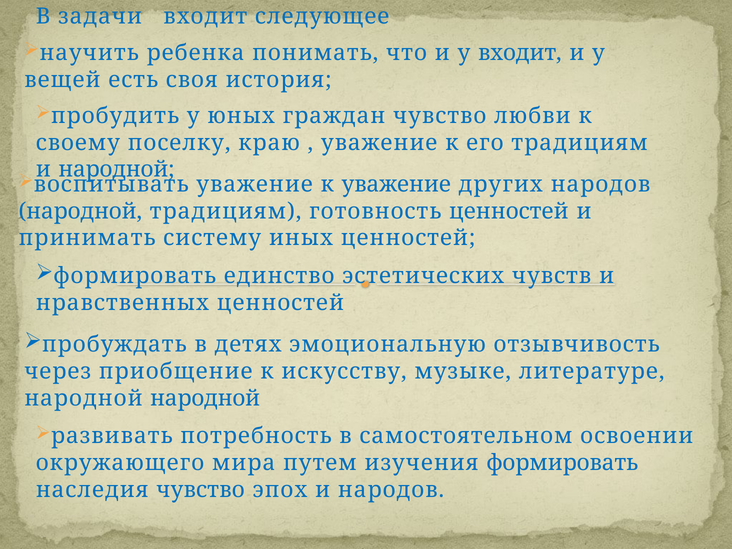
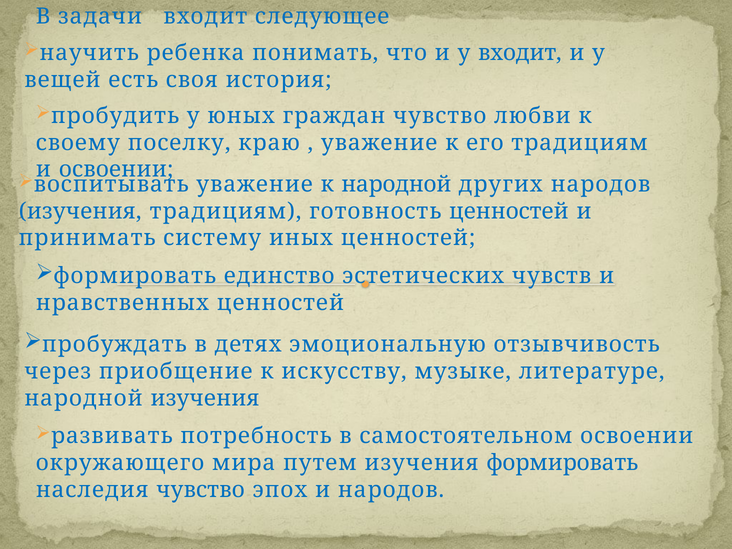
и народной: народной -> освоении
к уважение: уважение -> народной
народной at (80, 211): народной -> изучения
народной народной: народной -> изучения
